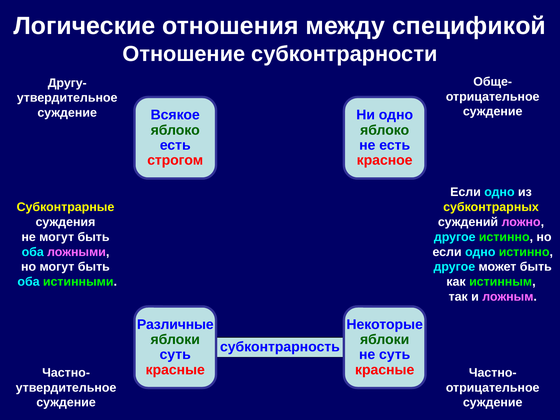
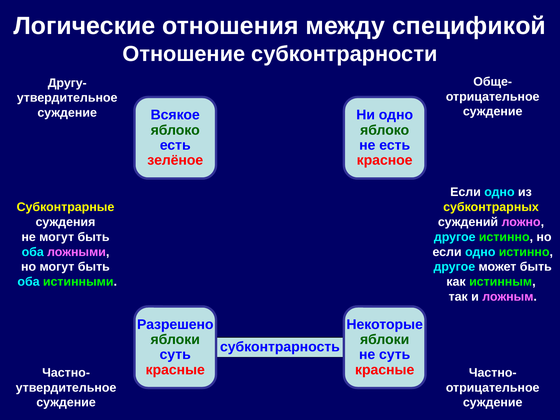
строгом: строгом -> зелёное
Различные: Различные -> Разрешено
